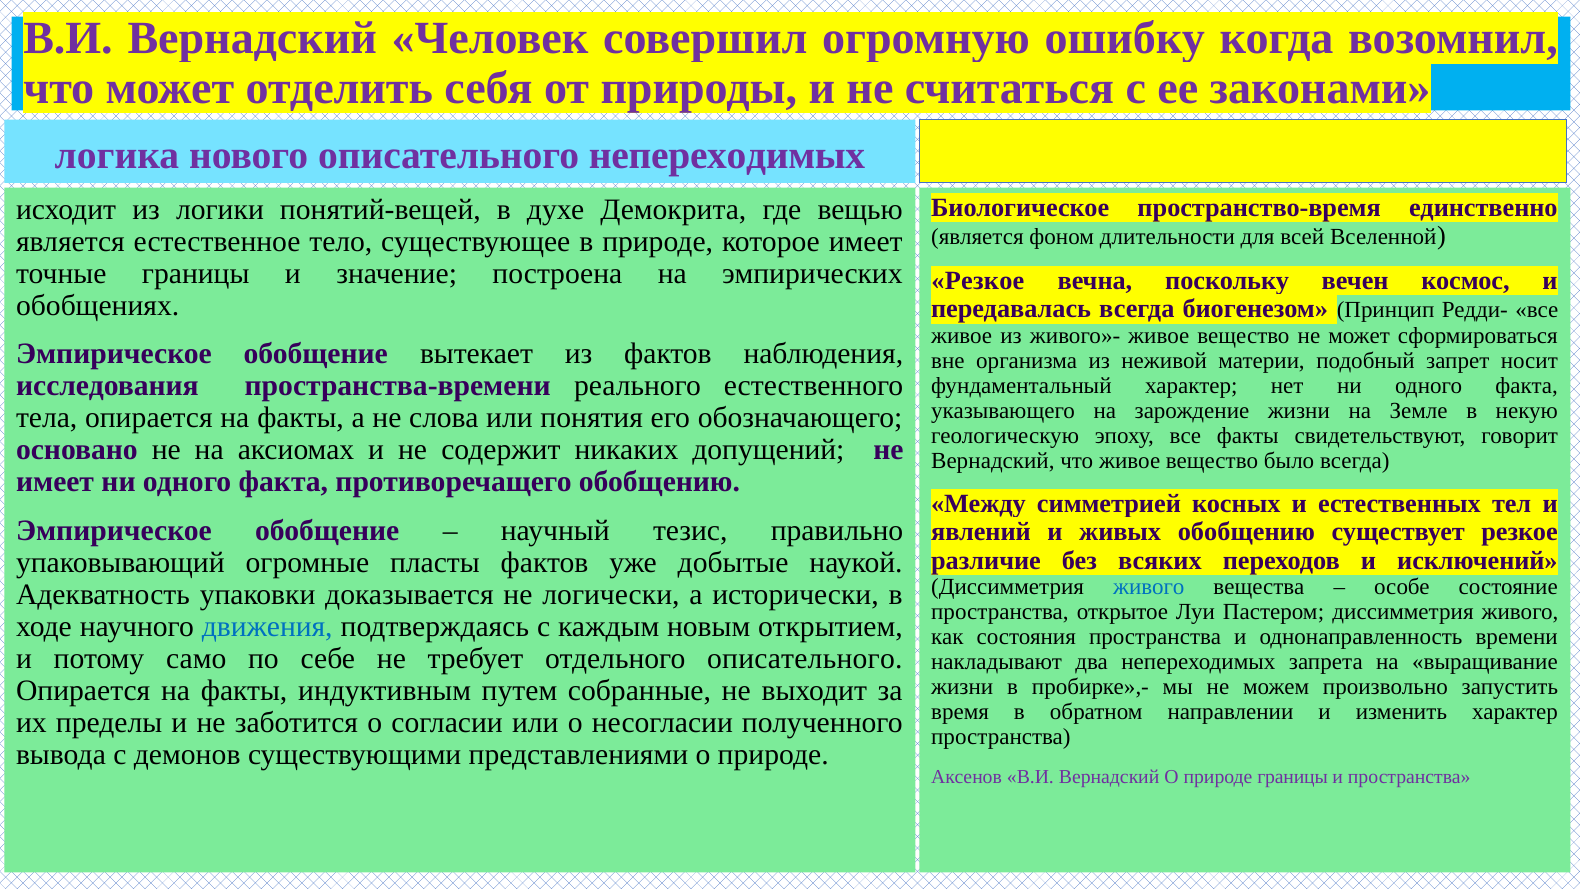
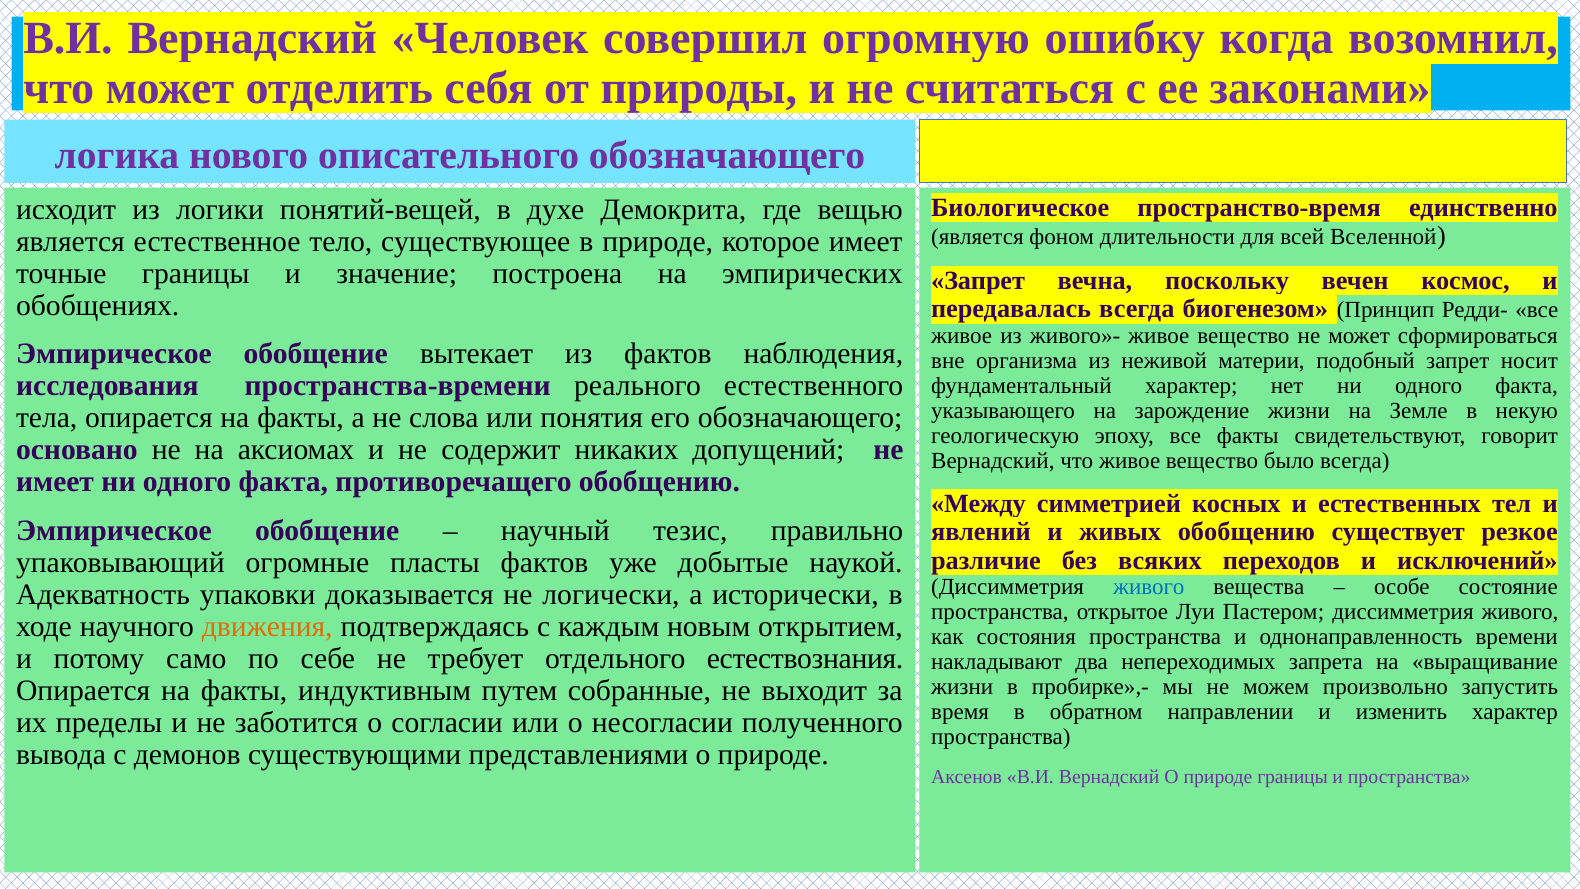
описательного непереходимых: непереходимых -> обозначающего
Резкое at (978, 281): Резкое -> Запрет
движения colour: blue -> orange
отдельного описательного: описательного -> естествознания
